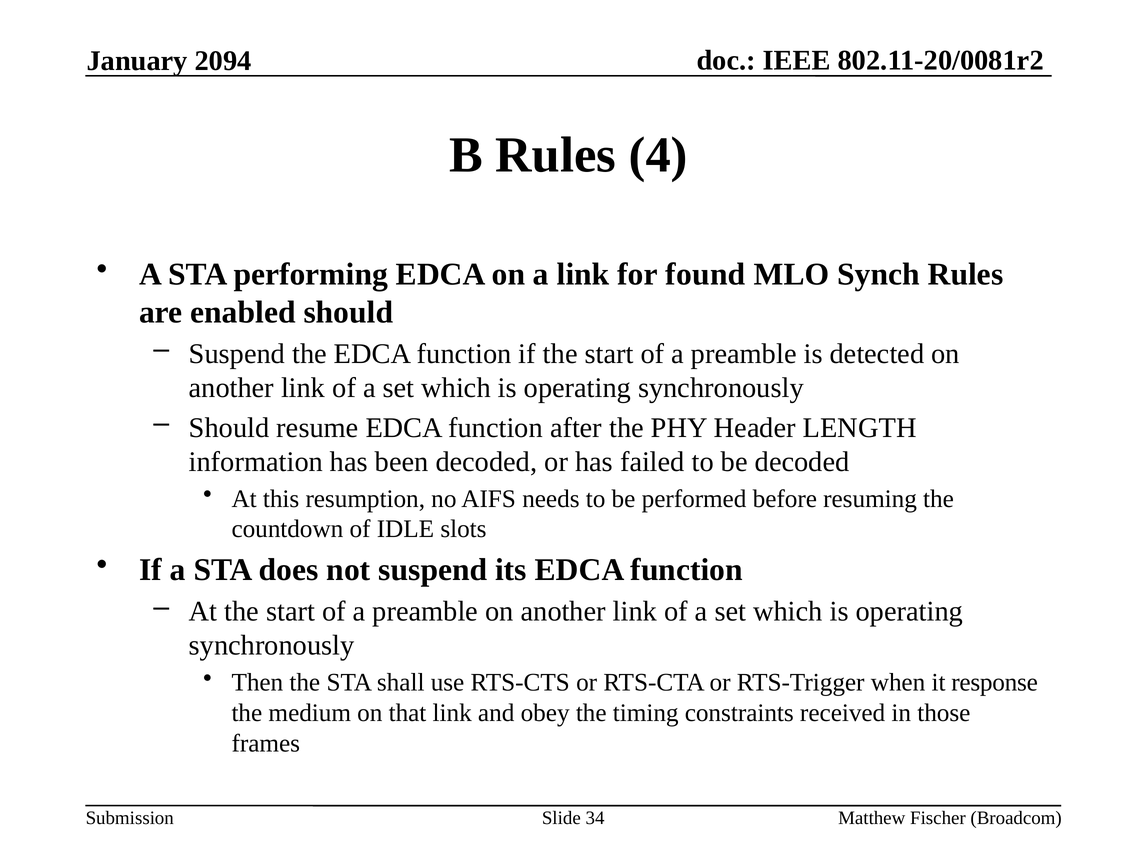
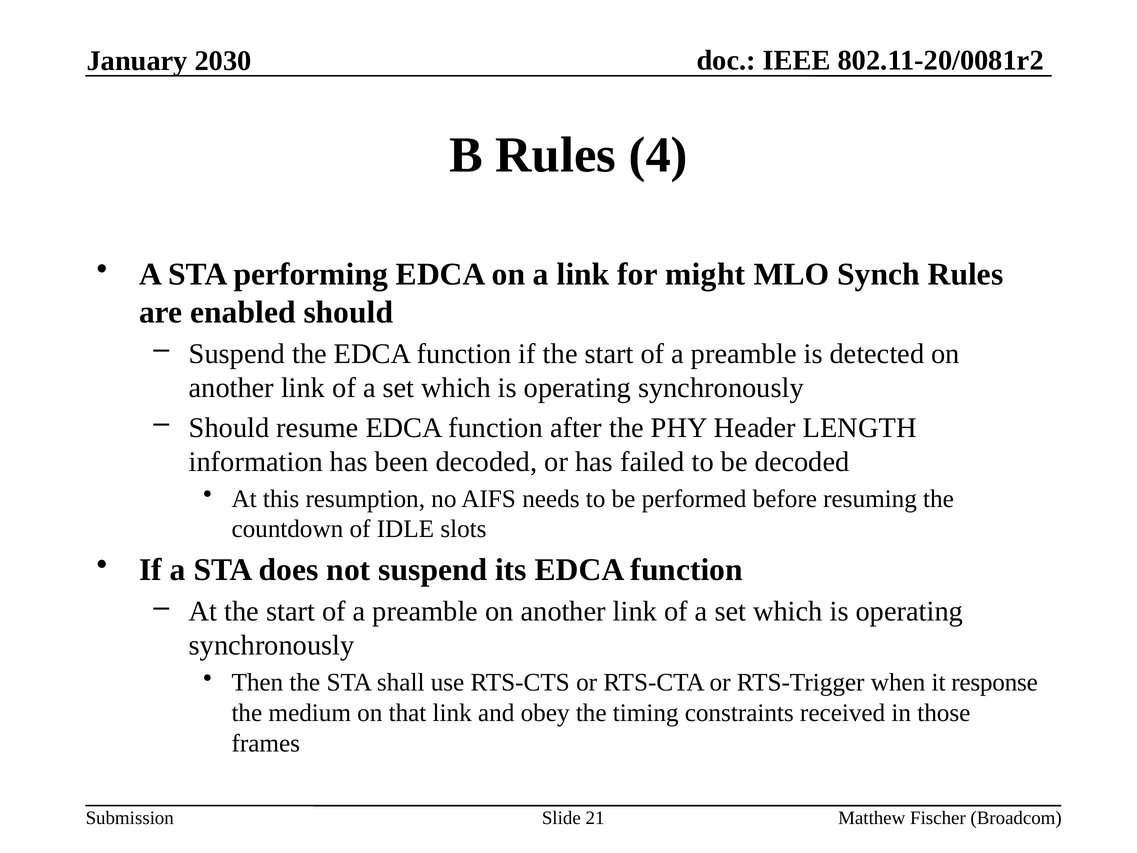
2094: 2094 -> 2030
found: found -> might
34: 34 -> 21
